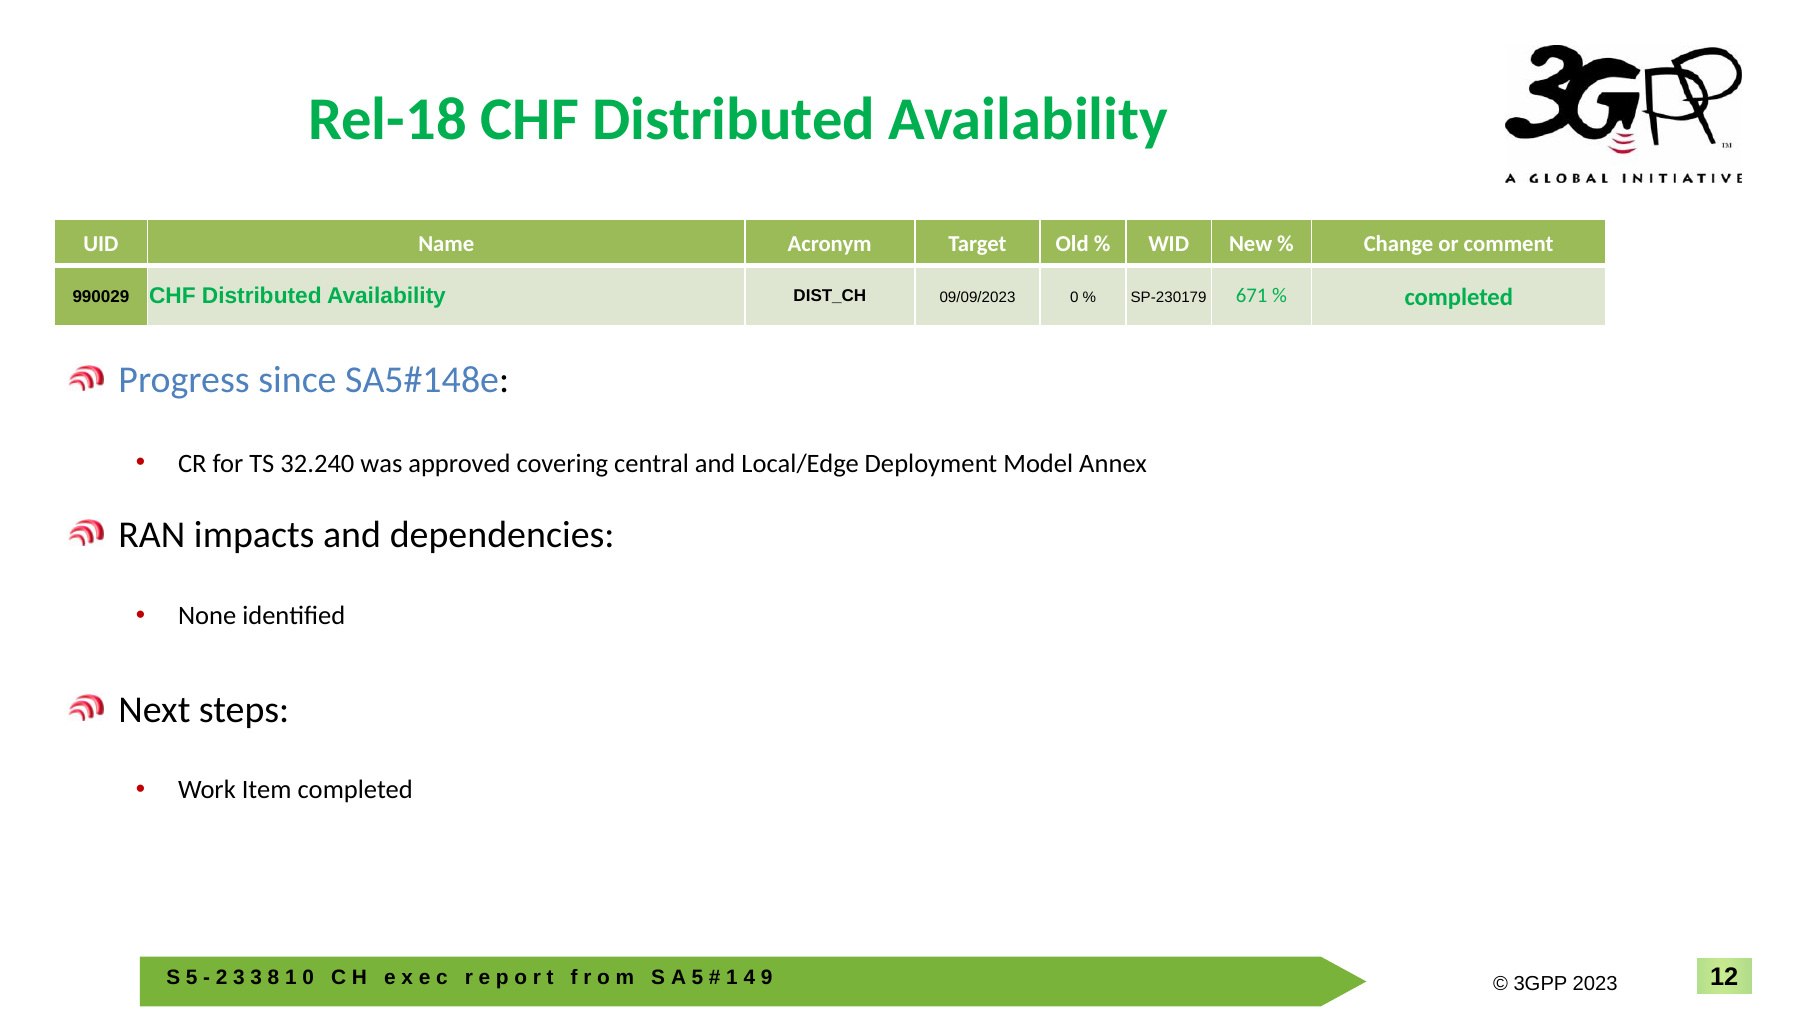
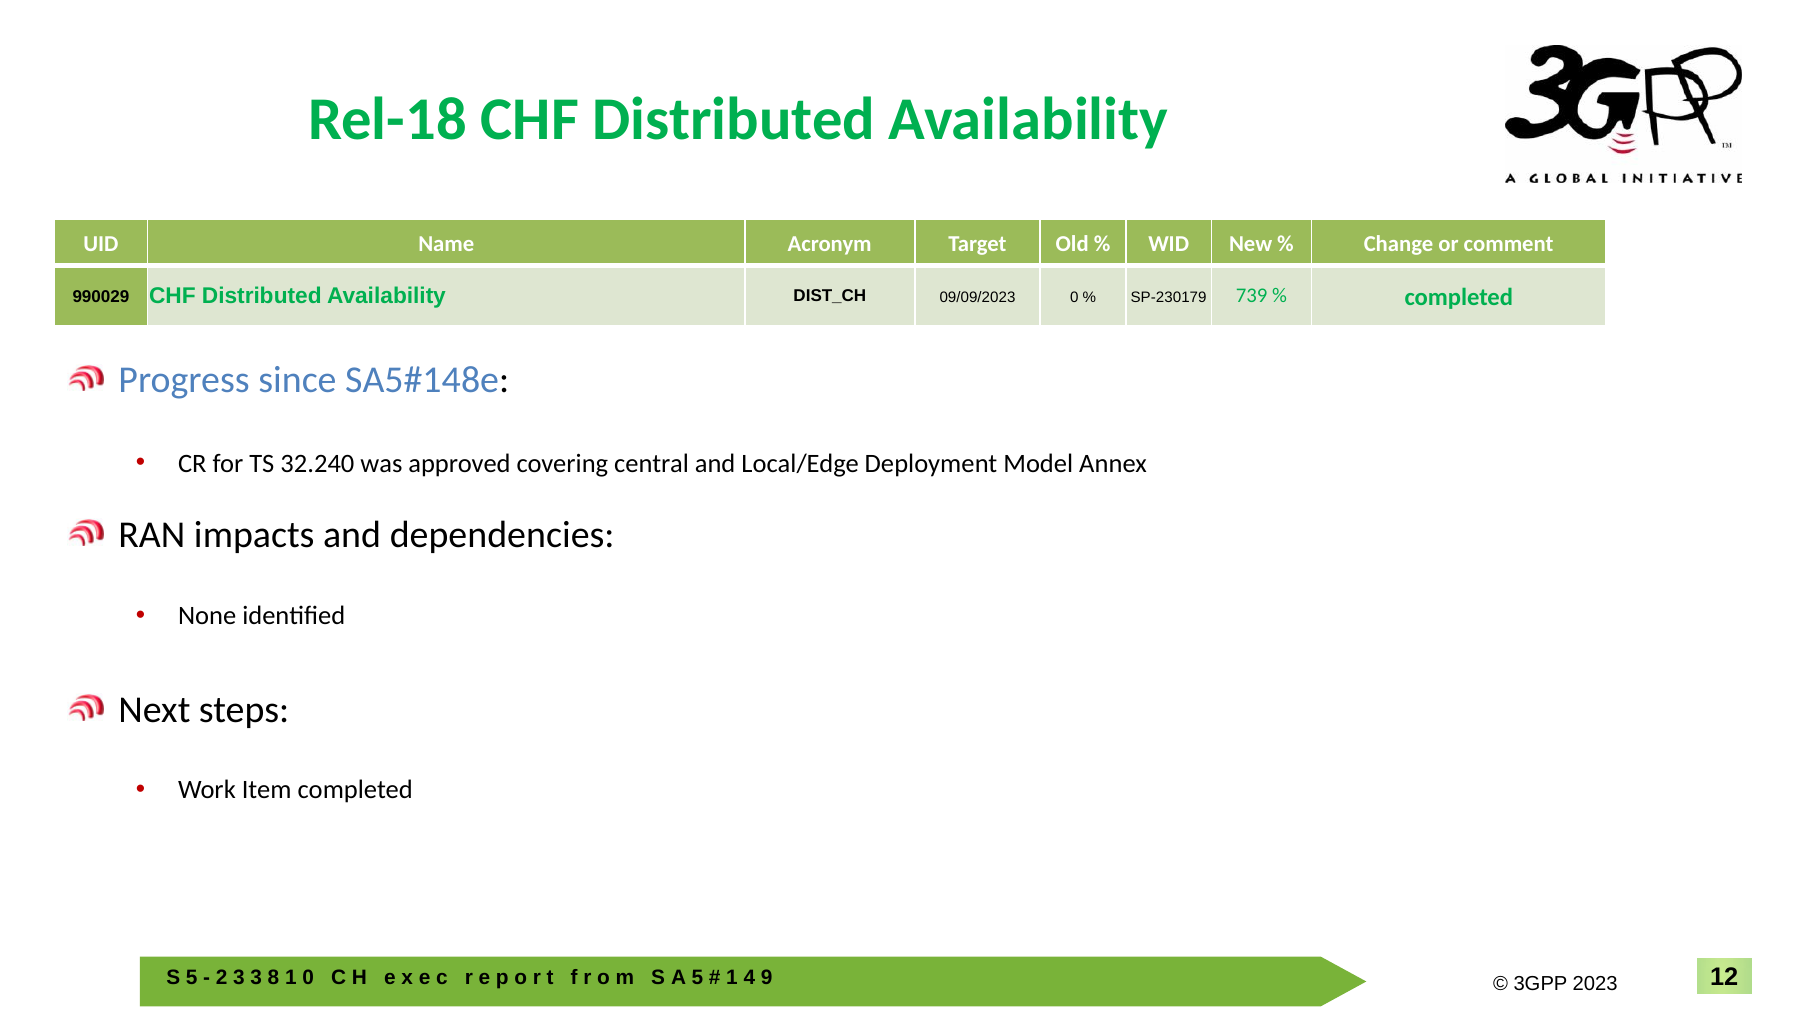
671: 671 -> 739
